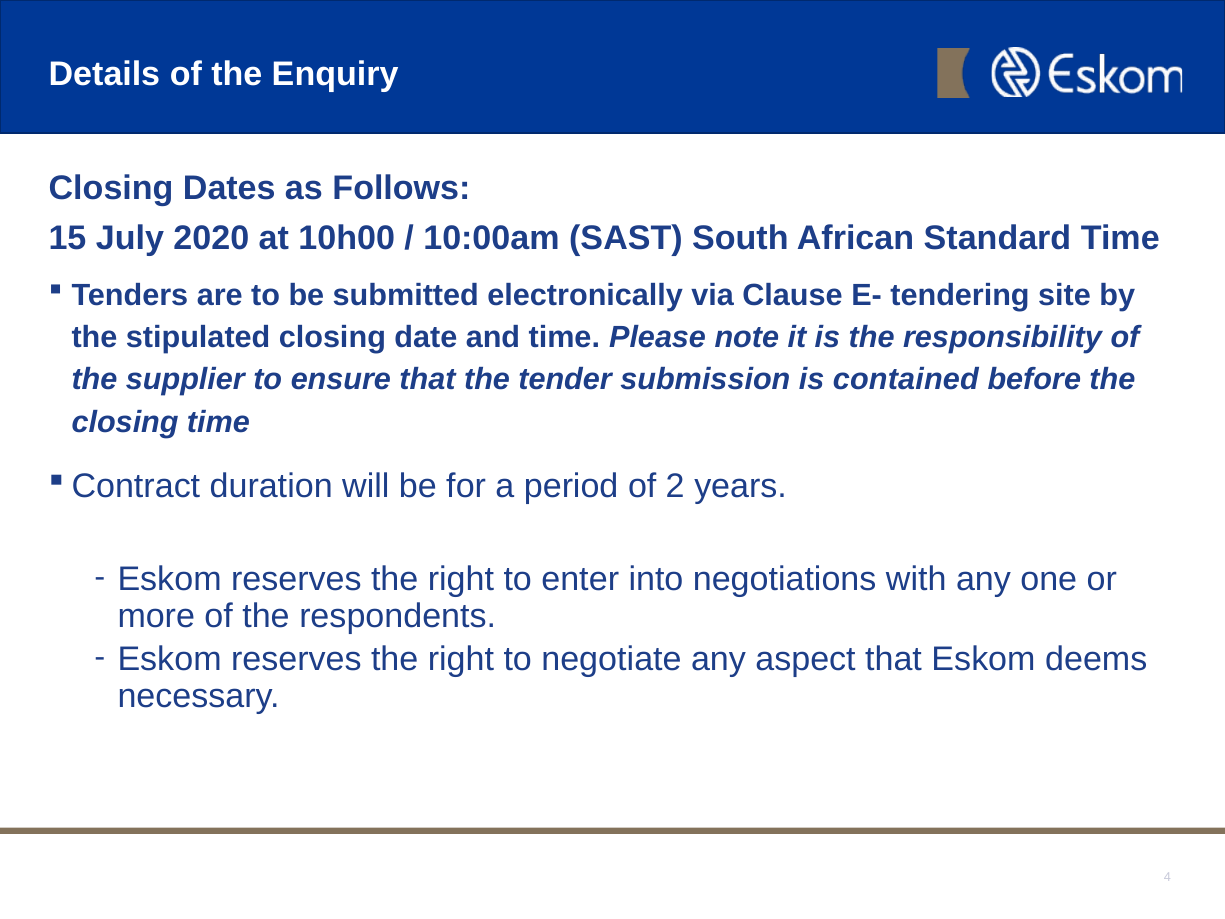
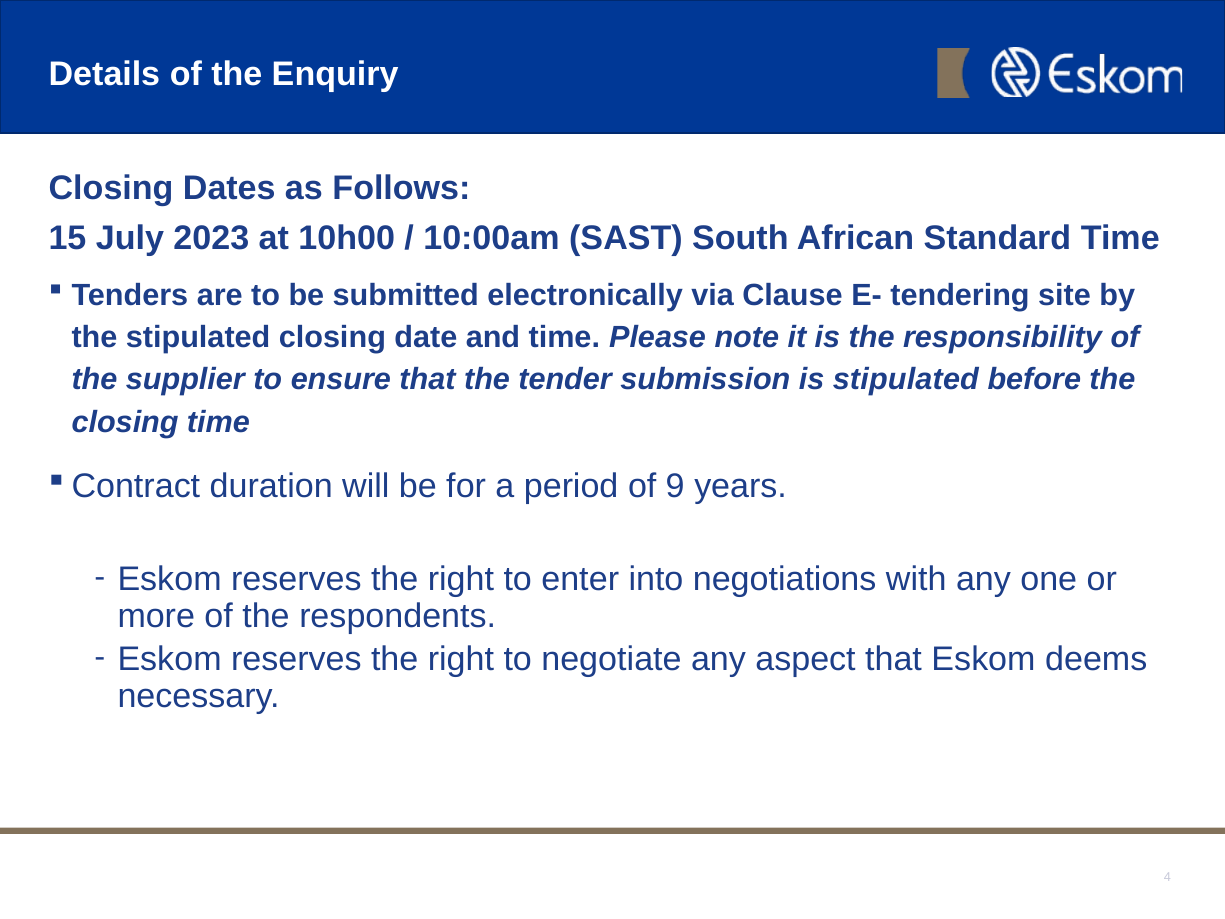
2020: 2020 -> 2023
is contained: contained -> stipulated
2: 2 -> 9
